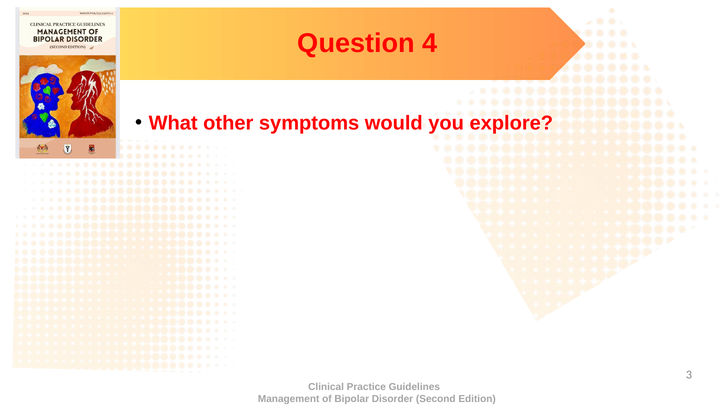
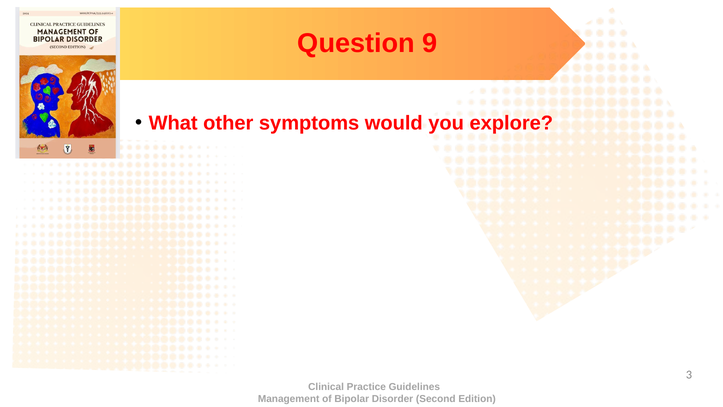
4: 4 -> 9
